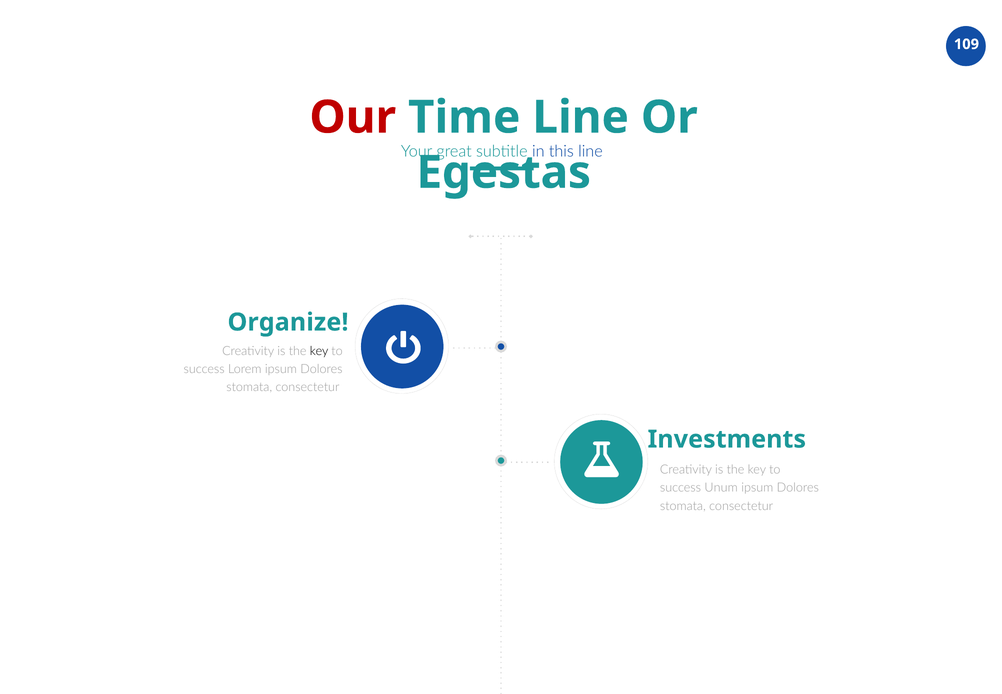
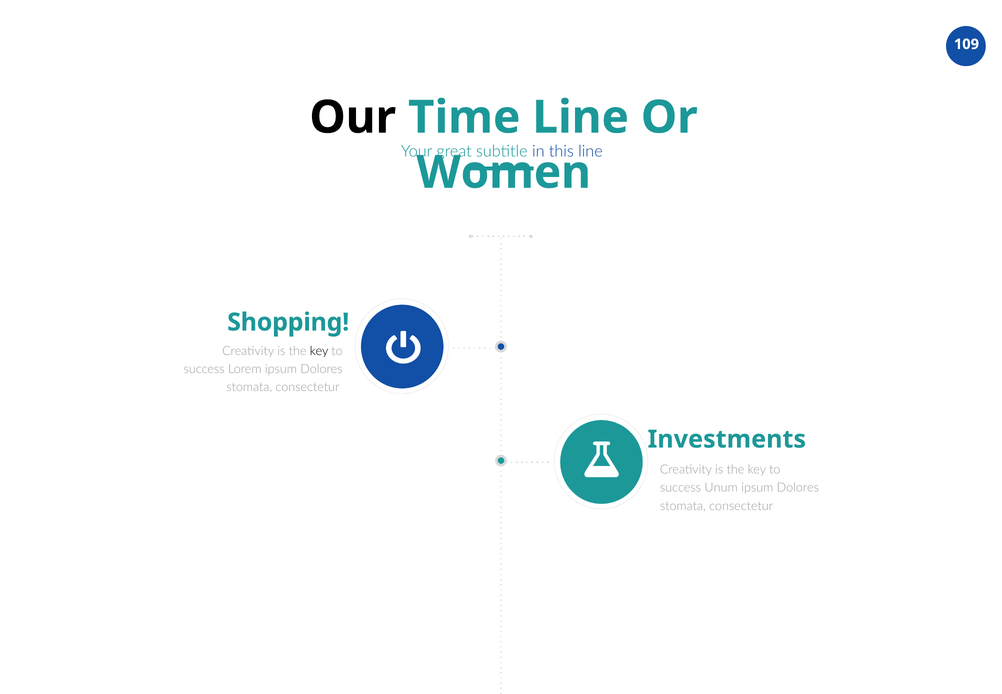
Our colour: red -> black
Egestas: Egestas -> Women
Organize: Organize -> Shopping
